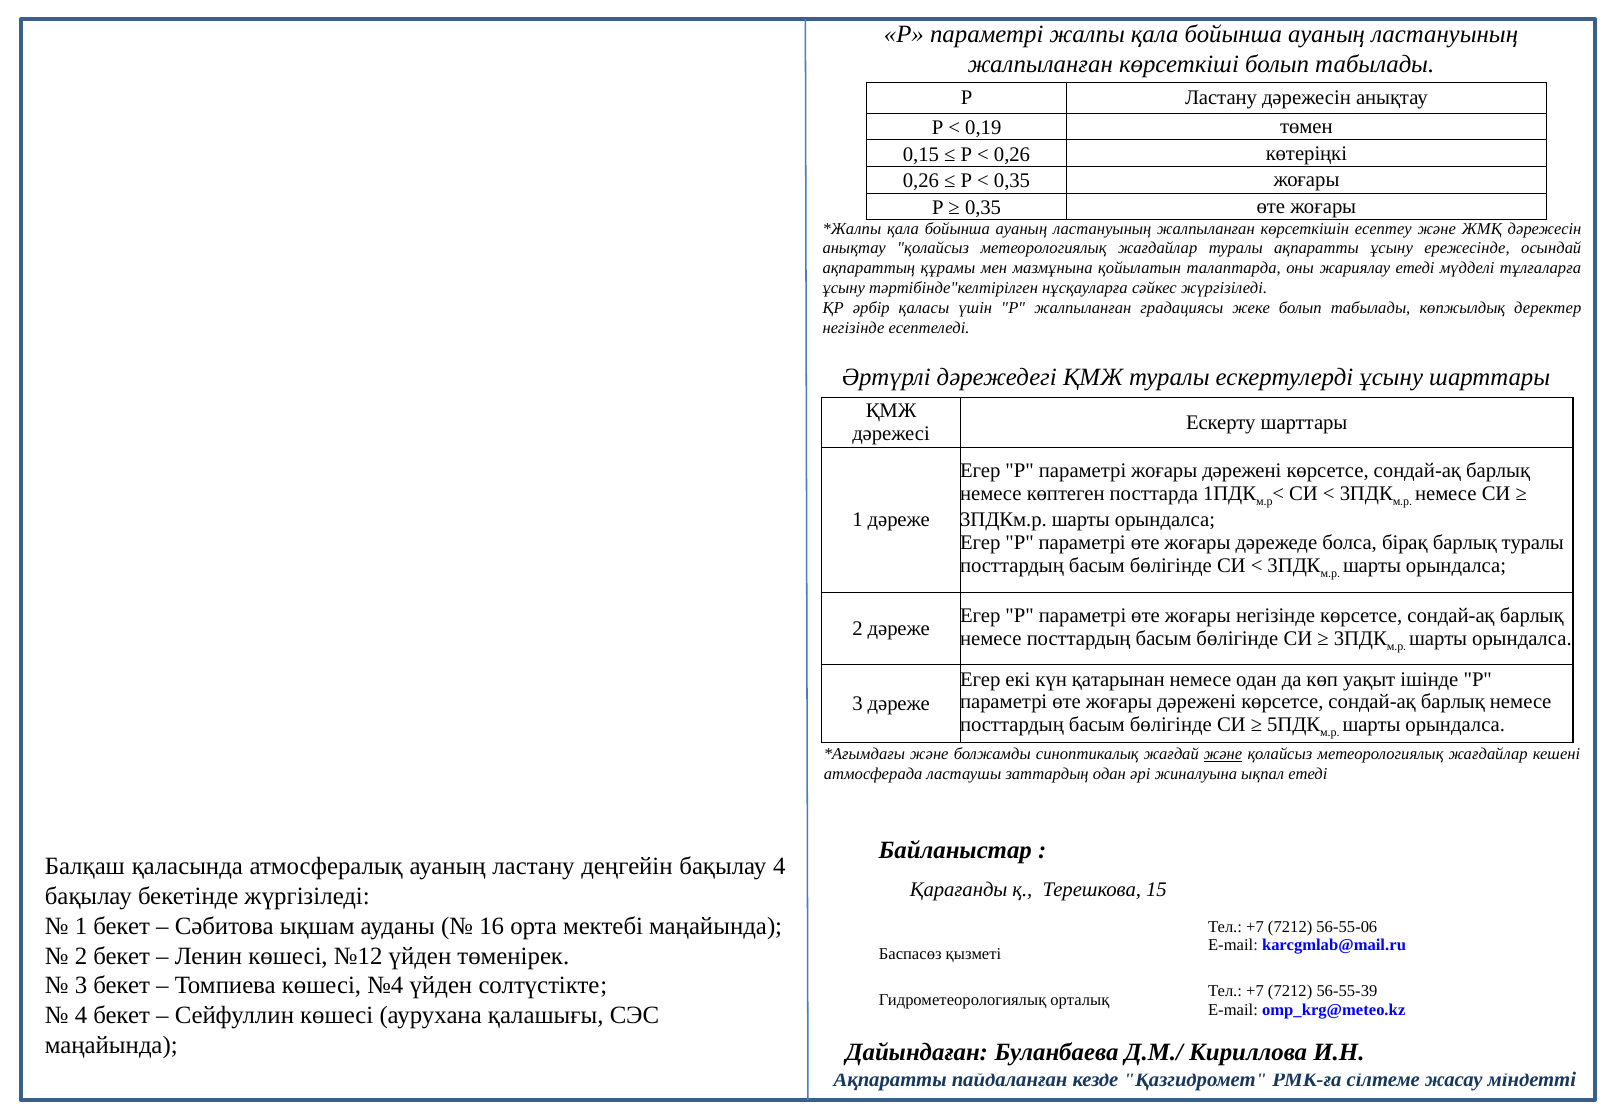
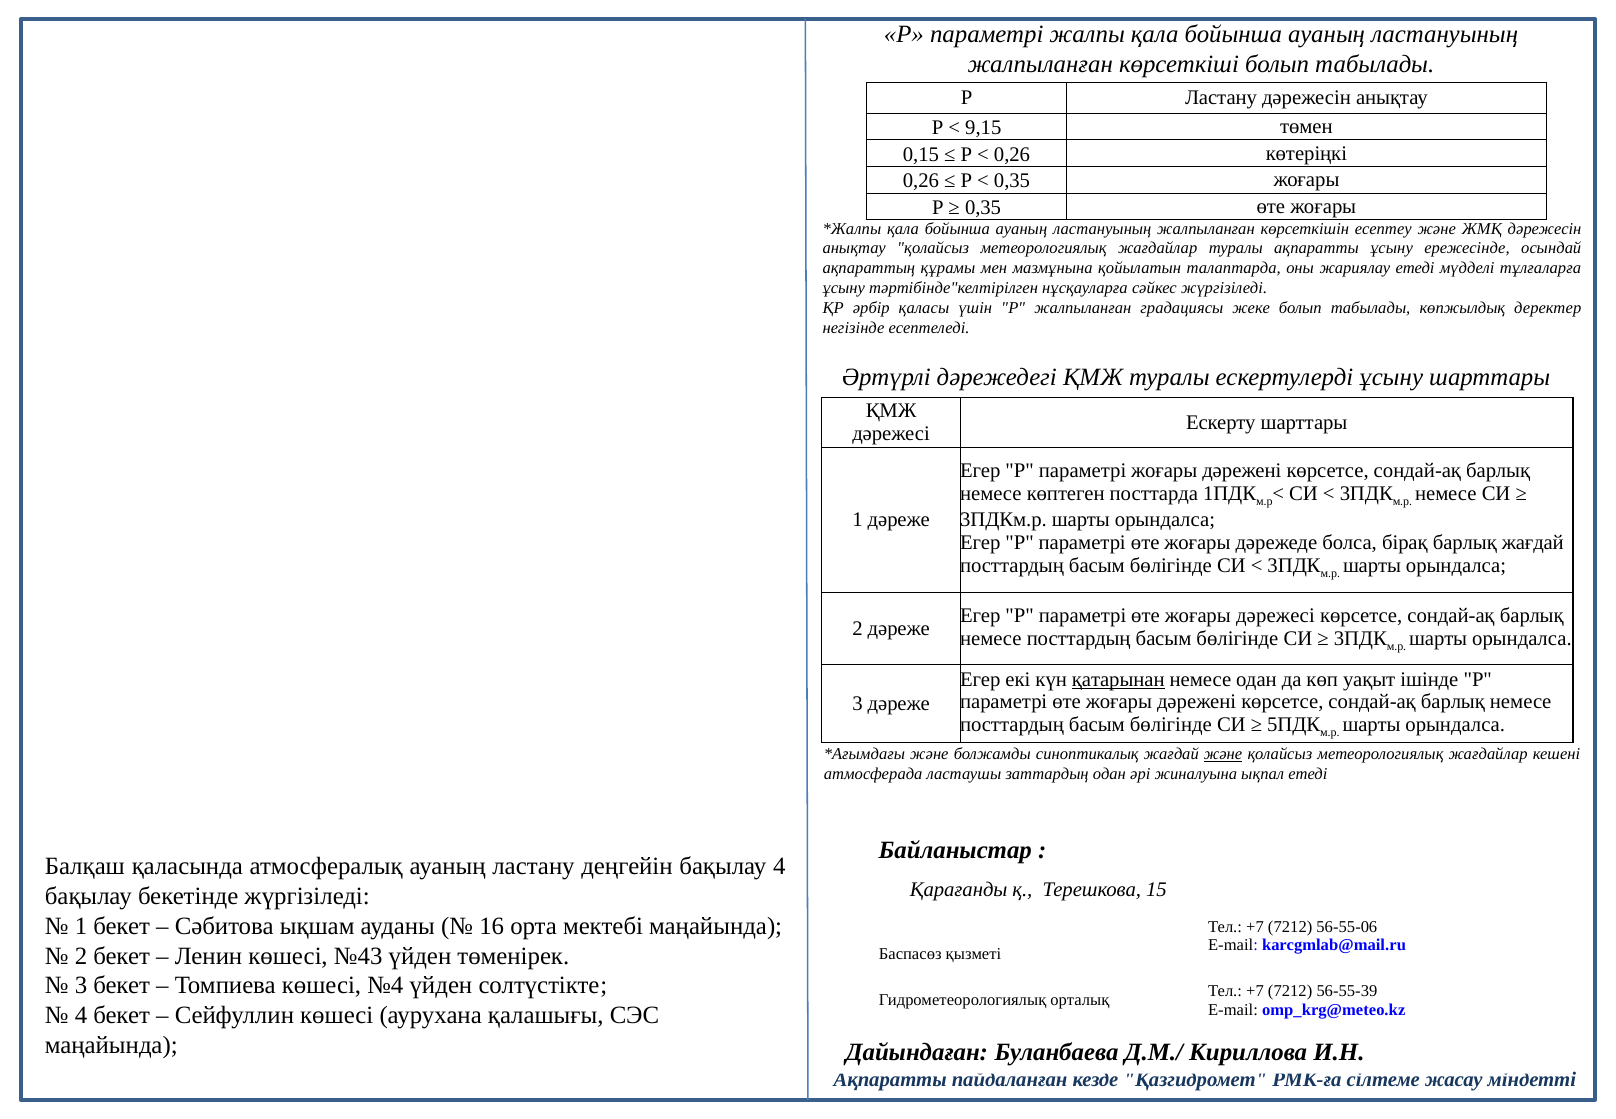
0,19: 0,19 -> 9,15
барлық туралы: туралы -> жағдай
жоғары негізінде: негізінде -> дәрежесі
қатарынан underline: none -> present
№12: №12 -> №43
